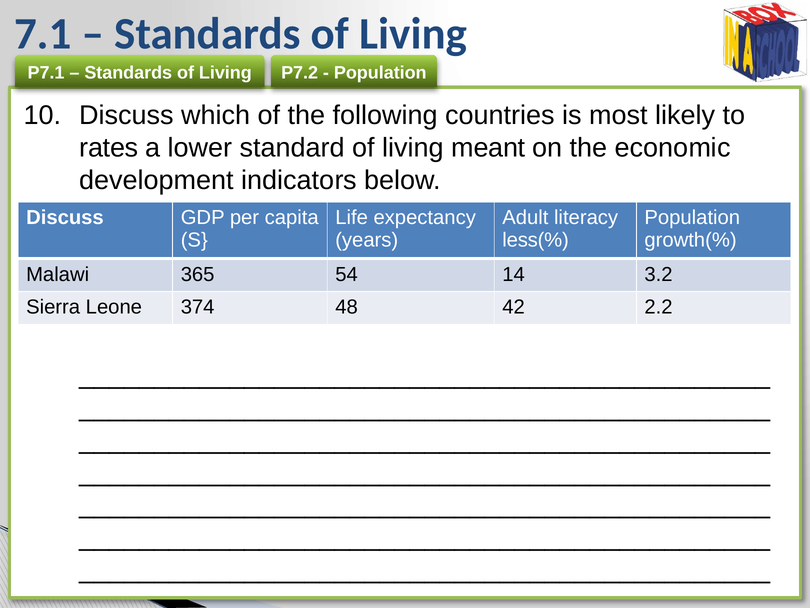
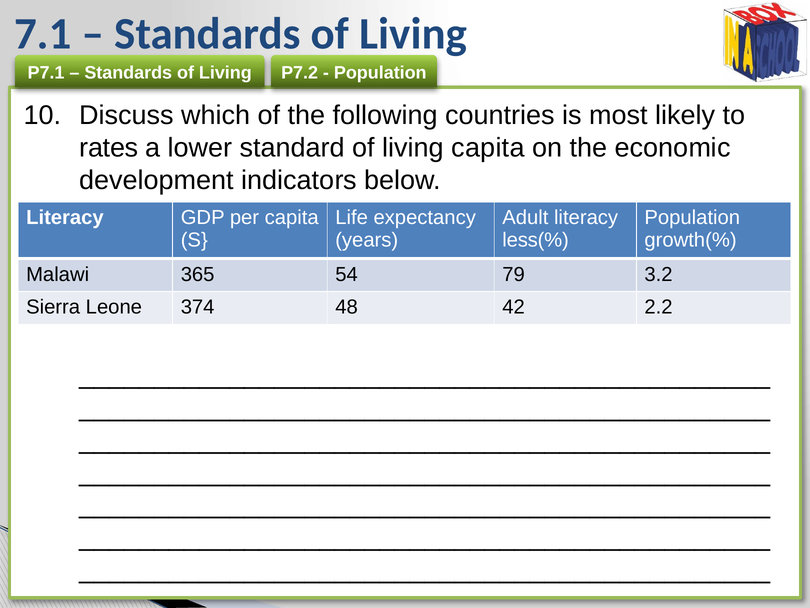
living meant: meant -> capita
Discuss at (65, 217): Discuss -> Literacy
14: 14 -> 79
